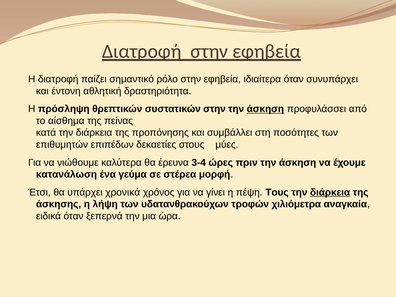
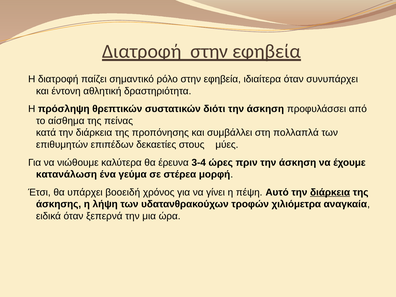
συστατικών στην: στην -> διότι
άσκηση at (265, 109) underline: present -> none
ποσότητες: ποσότητες -> πολλαπλά
χρονικά: χρονικά -> βοοειδή
Τους: Τους -> Αυτό
